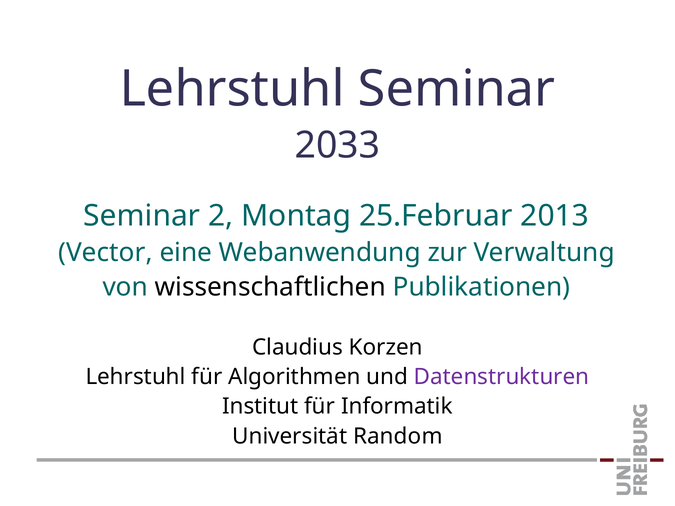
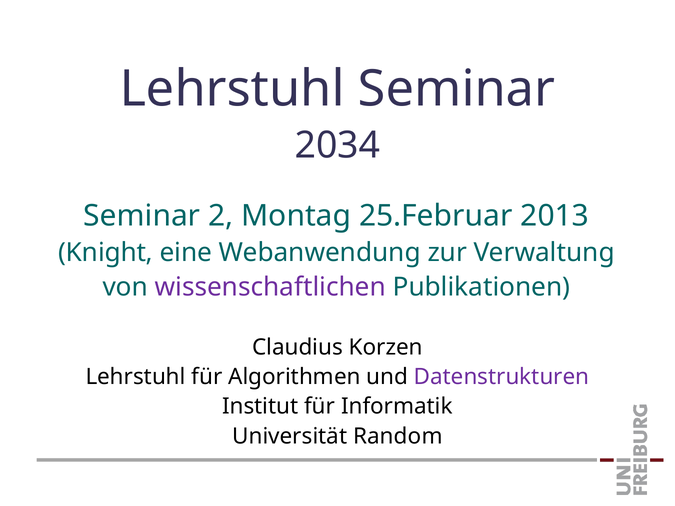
2033: 2033 -> 2034
Vector: Vector -> Knight
wissenschaftlichen colour: black -> purple
